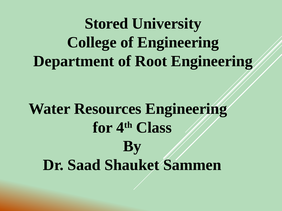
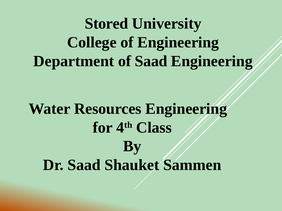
of Root: Root -> Saad
